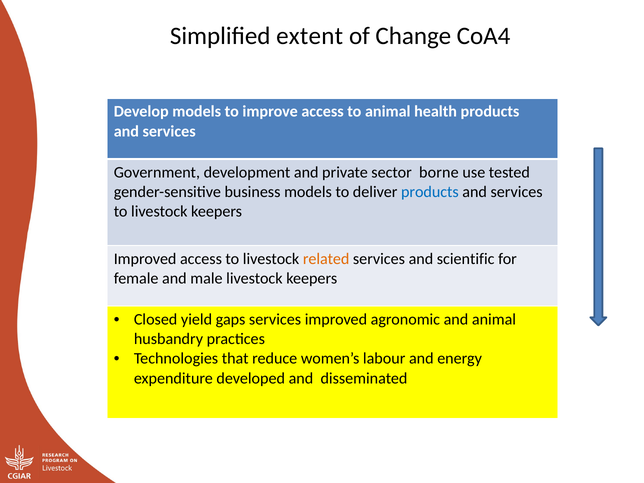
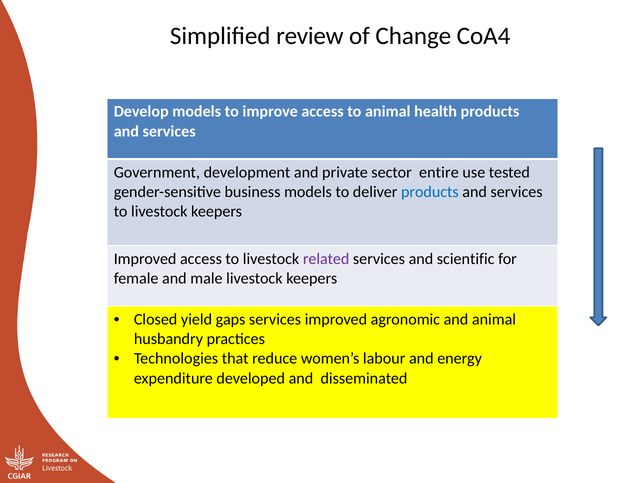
extent: extent -> review
borne: borne -> entire
related colour: orange -> purple
